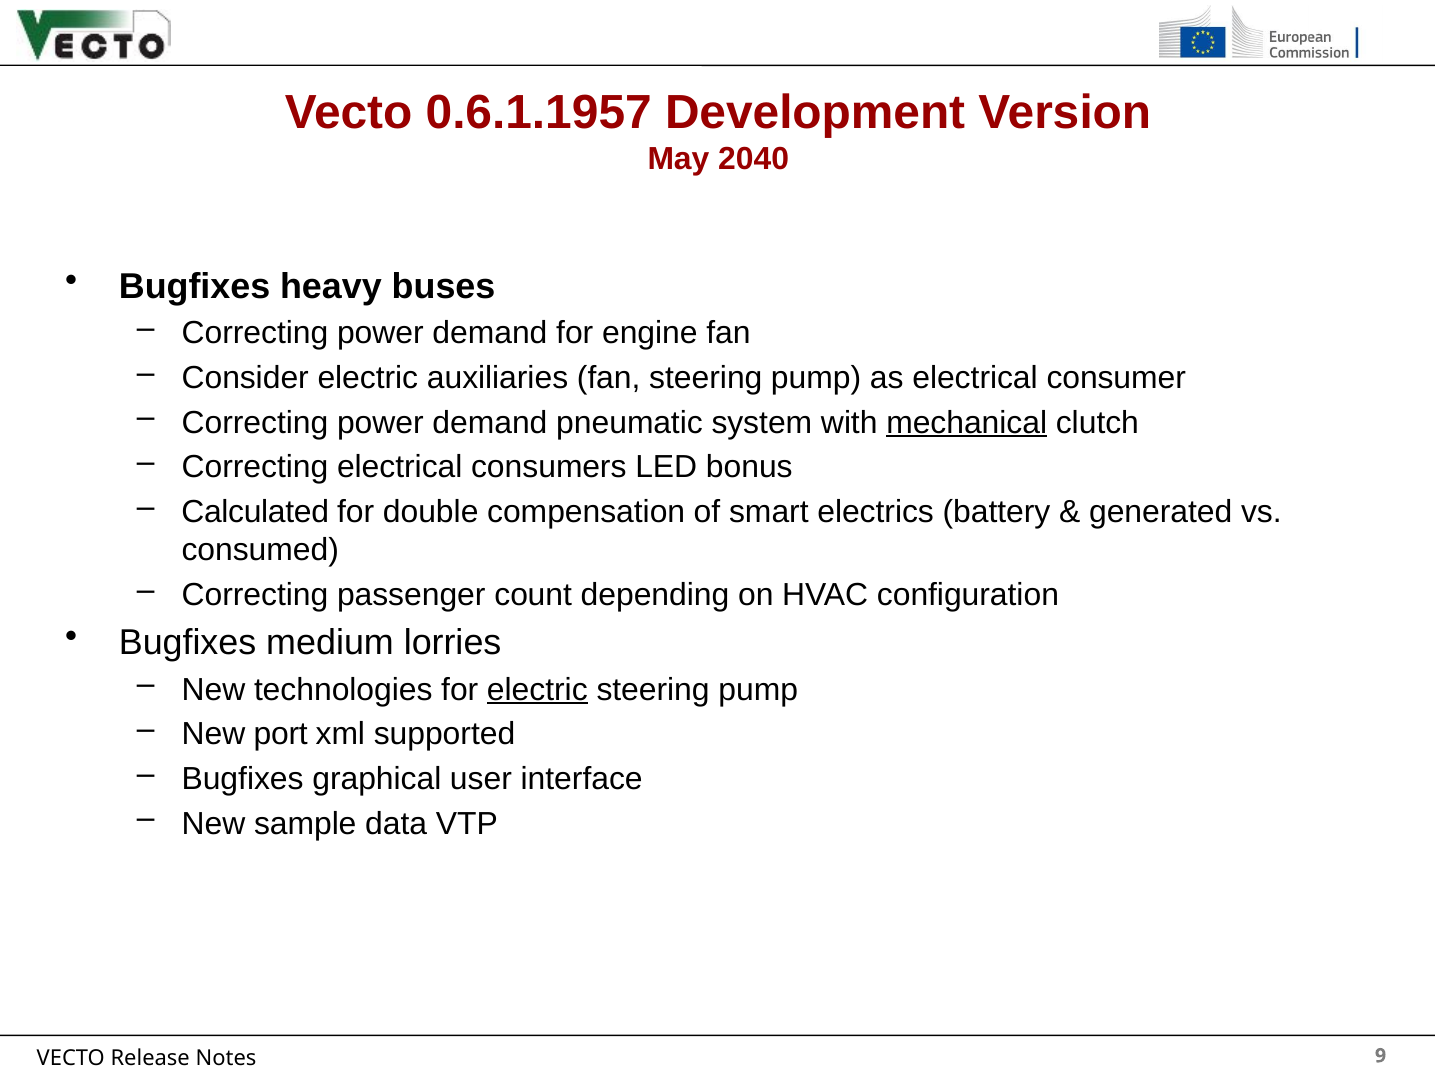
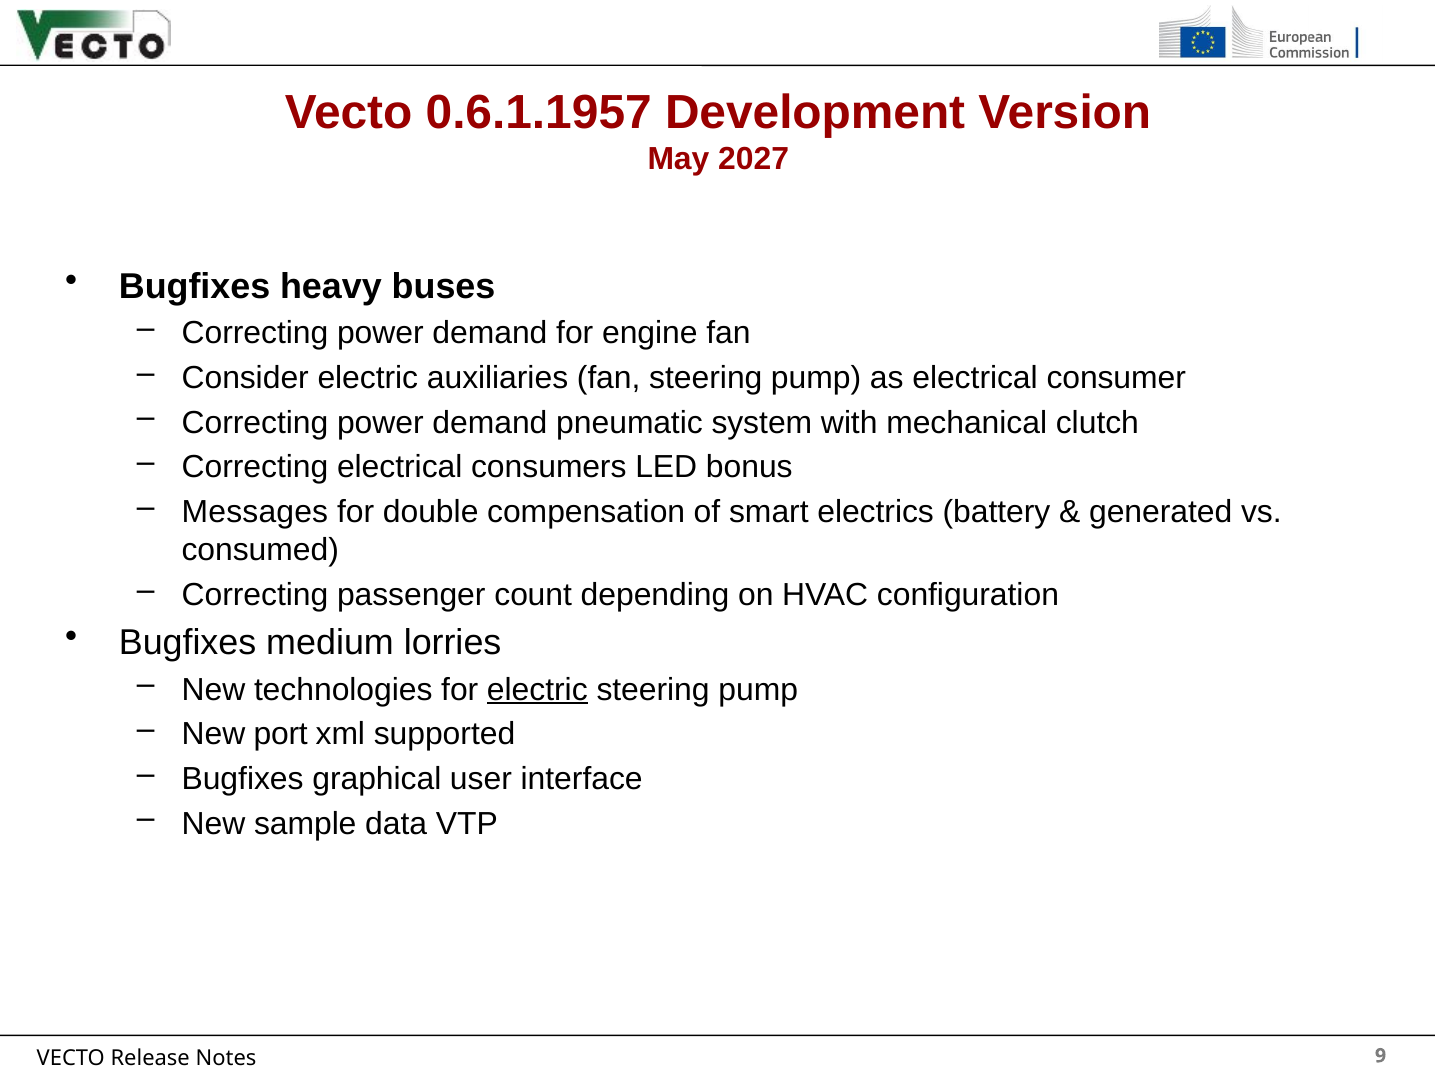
2040: 2040 -> 2027
mechanical underline: present -> none
Calculated: Calculated -> Messages
